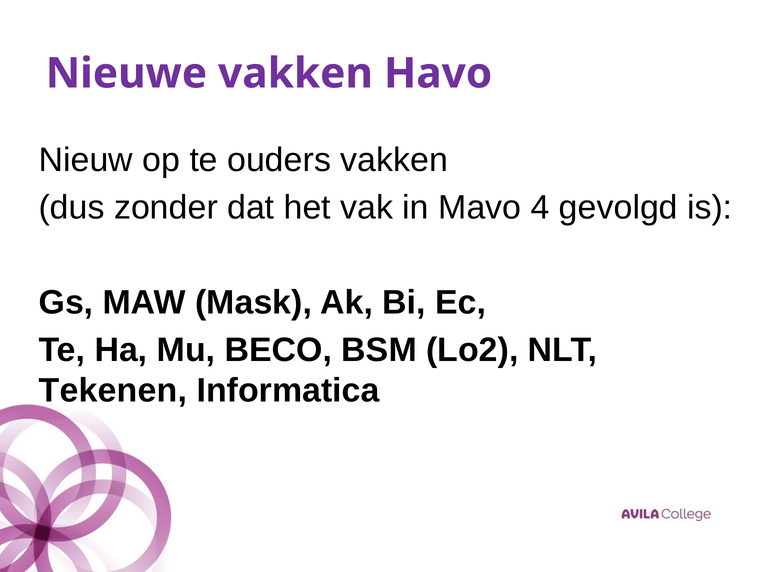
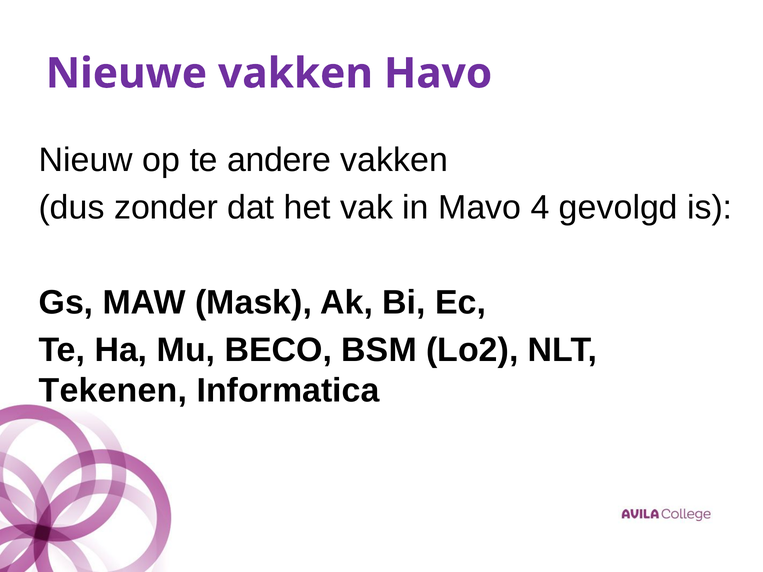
ouders: ouders -> andere
